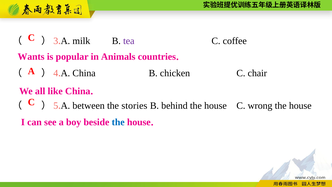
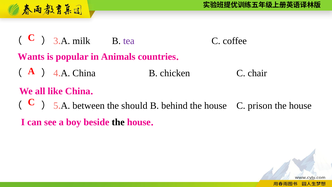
stories: stories -> should
wrong: wrong -> prison
the at (118, 122) colour: blue -> black
